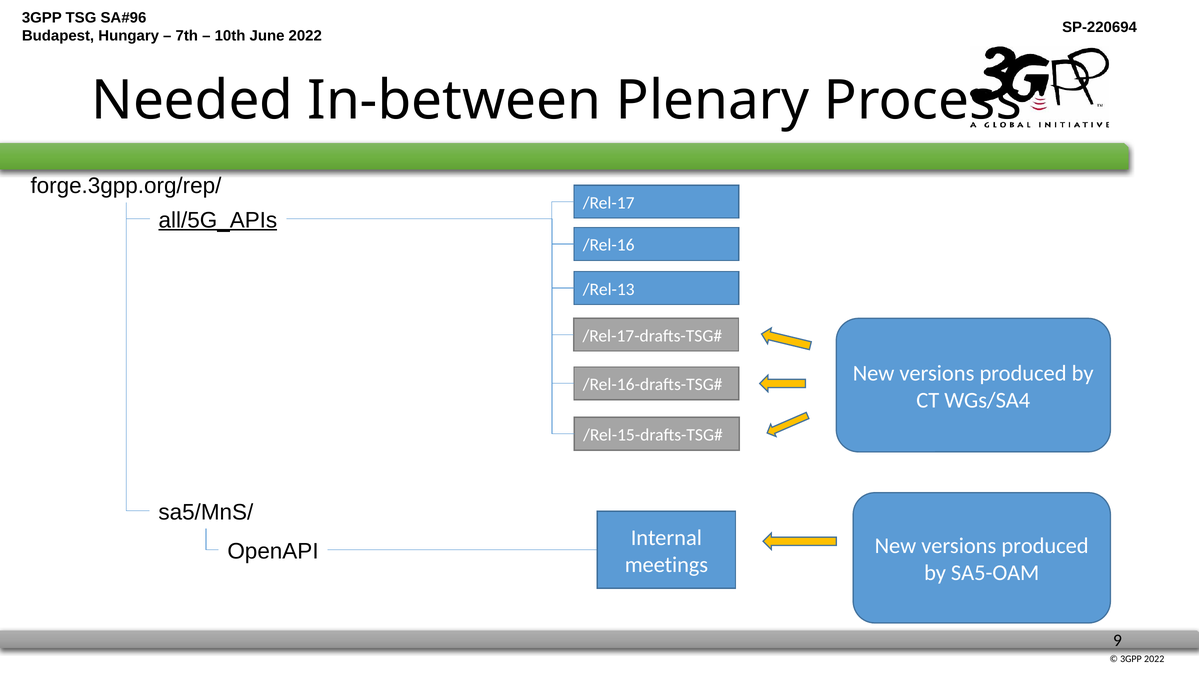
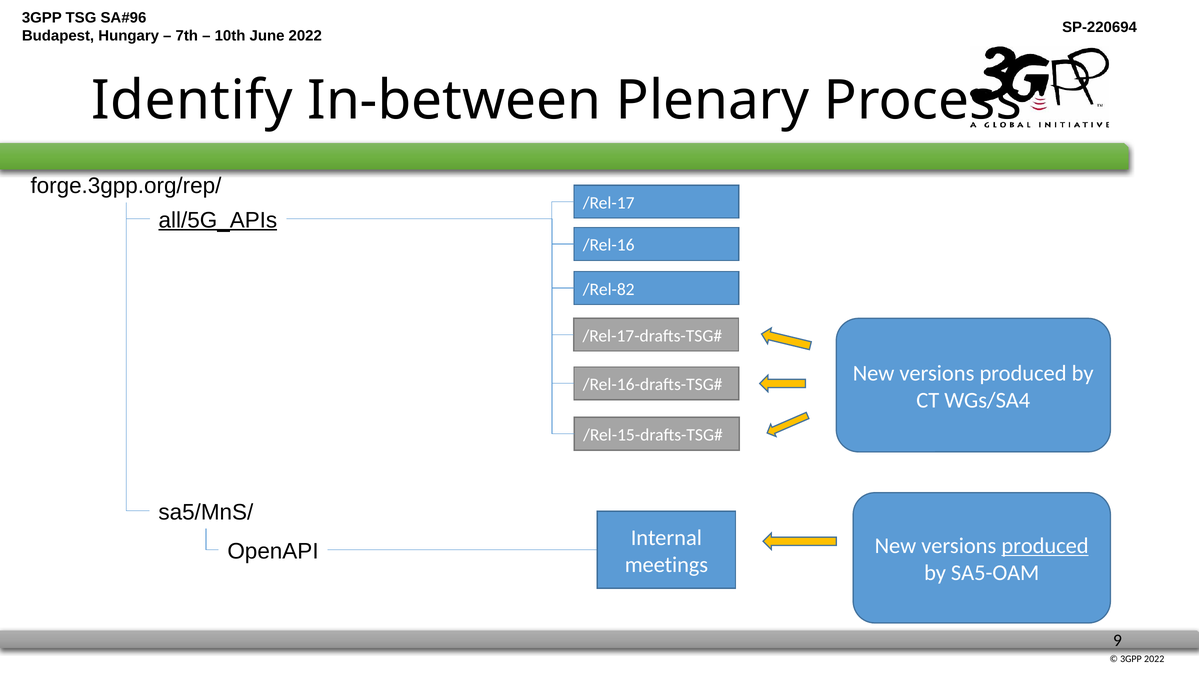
Needed: Needed -> Identify
/Rel-13: /Rel-13 -> /Rel-82
produced at (1045, 546) underline: none -> present
